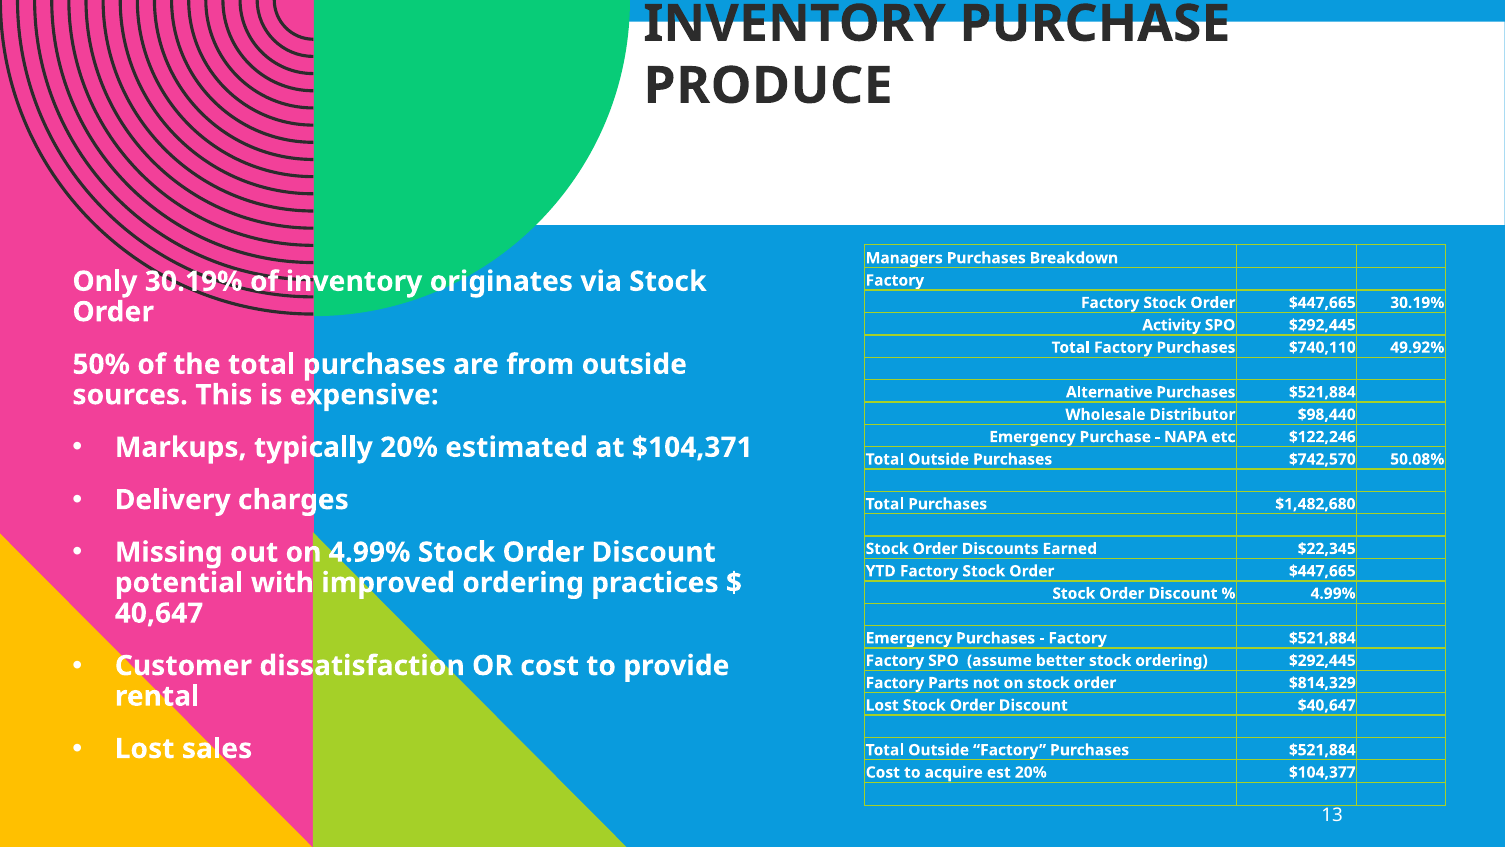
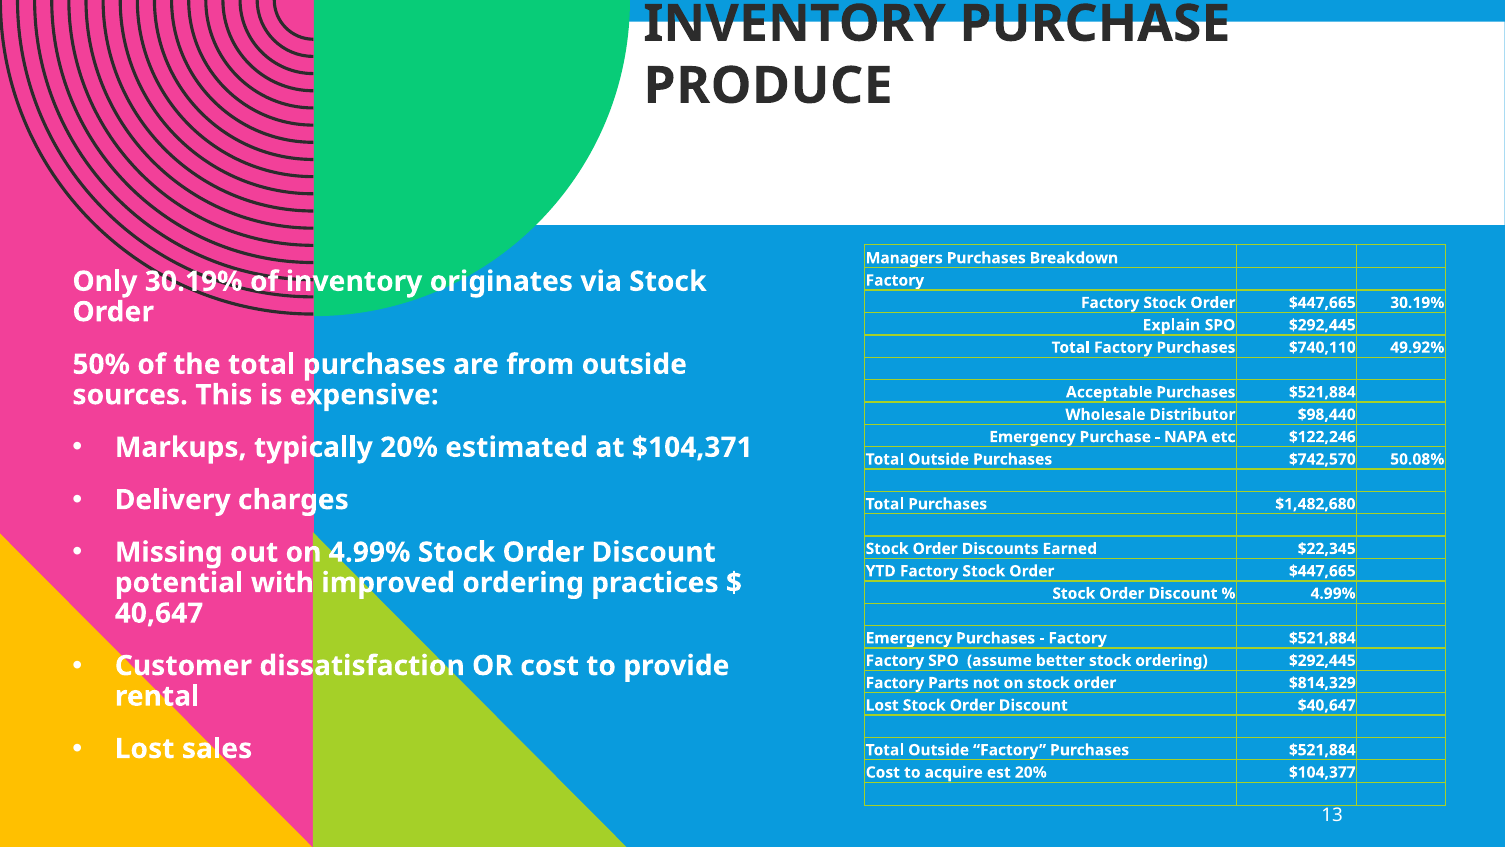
Activity: Activity -> Explain
Alternative: Alternative -> Acceptable
